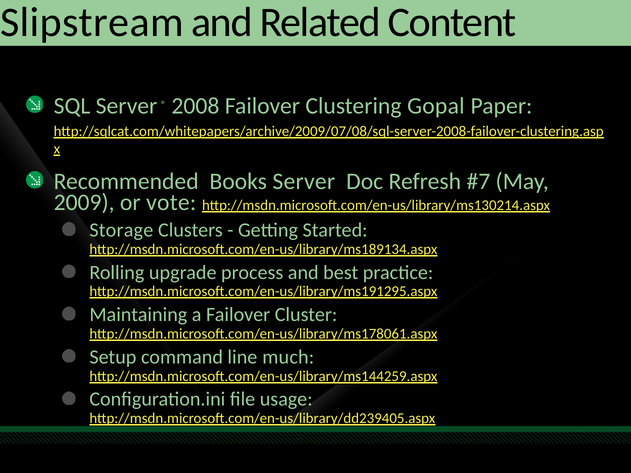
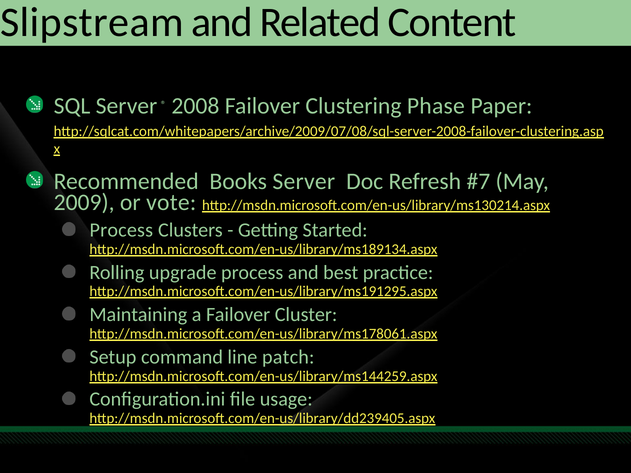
Gopal: Gopal -> Phase
Storage at (121, 230): Storage -> Process
much: much -> patch
